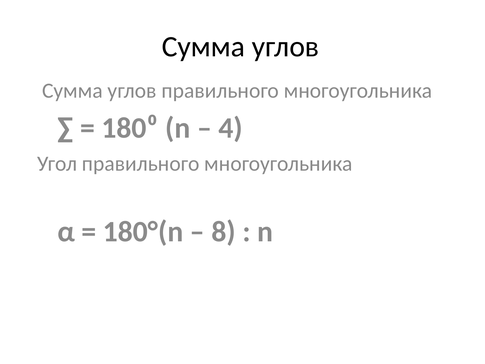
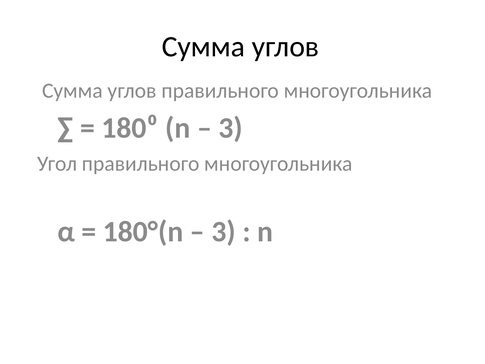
4 at (231, 128): 4 -> 3
8 at (224, 232): 8 -> 3
